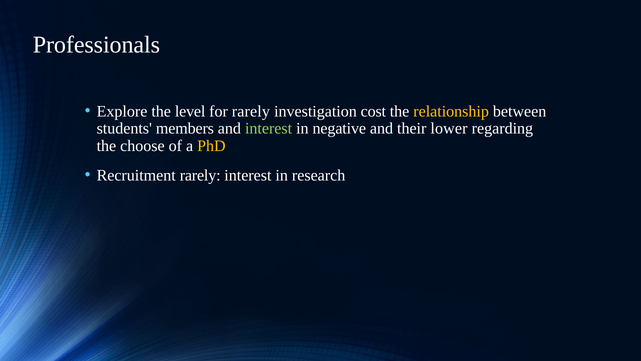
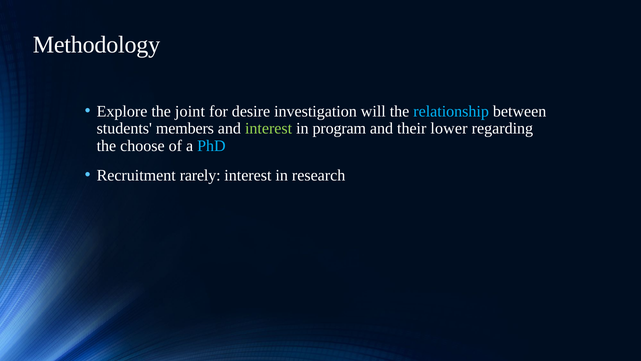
Professionals: Professionals -> Methodology
level: level -> joint
for rarely: rarely -> desire
cost: cost -> will
relationship colour: yellow -> light blue
negative: negative -> program
PhD colour: yellow -> light blue
